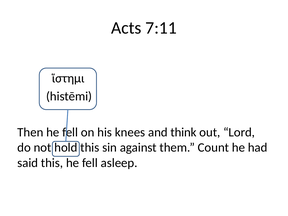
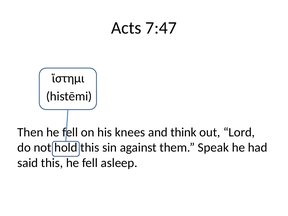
7:11: 7:11 -> 7:47
Count: Count -> Speak
